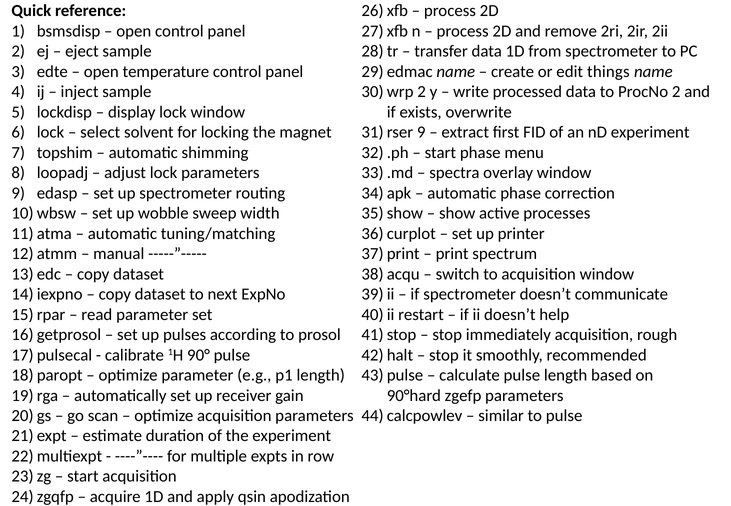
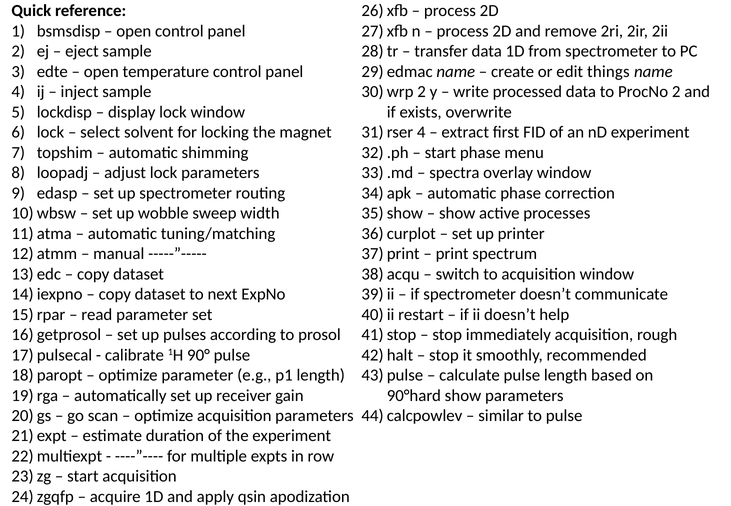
9 at (421, 132): 9 -> 4
90°hard zgefp: zgefp -> show
